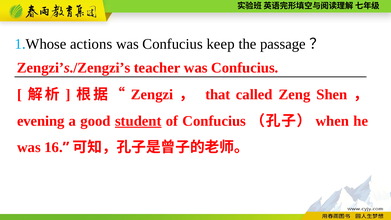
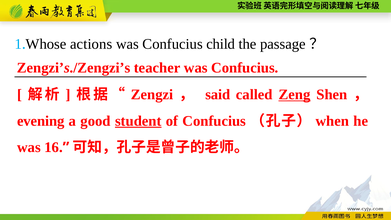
keep: keep -> child
that: that -> said
Zeng underline: none -> present
